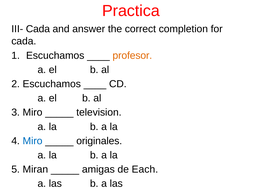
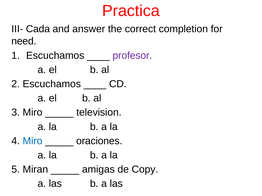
cada at (24, 41): cada -> need
profesor colour: orange -> purple
originales: originales -> oraciones
Each: Each -> Copy
